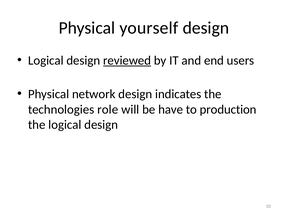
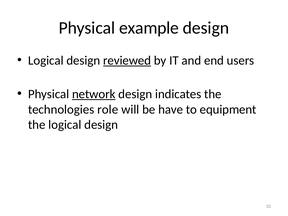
yourself: yourself -> example
network underline: none -> present
production: production -> equipment
